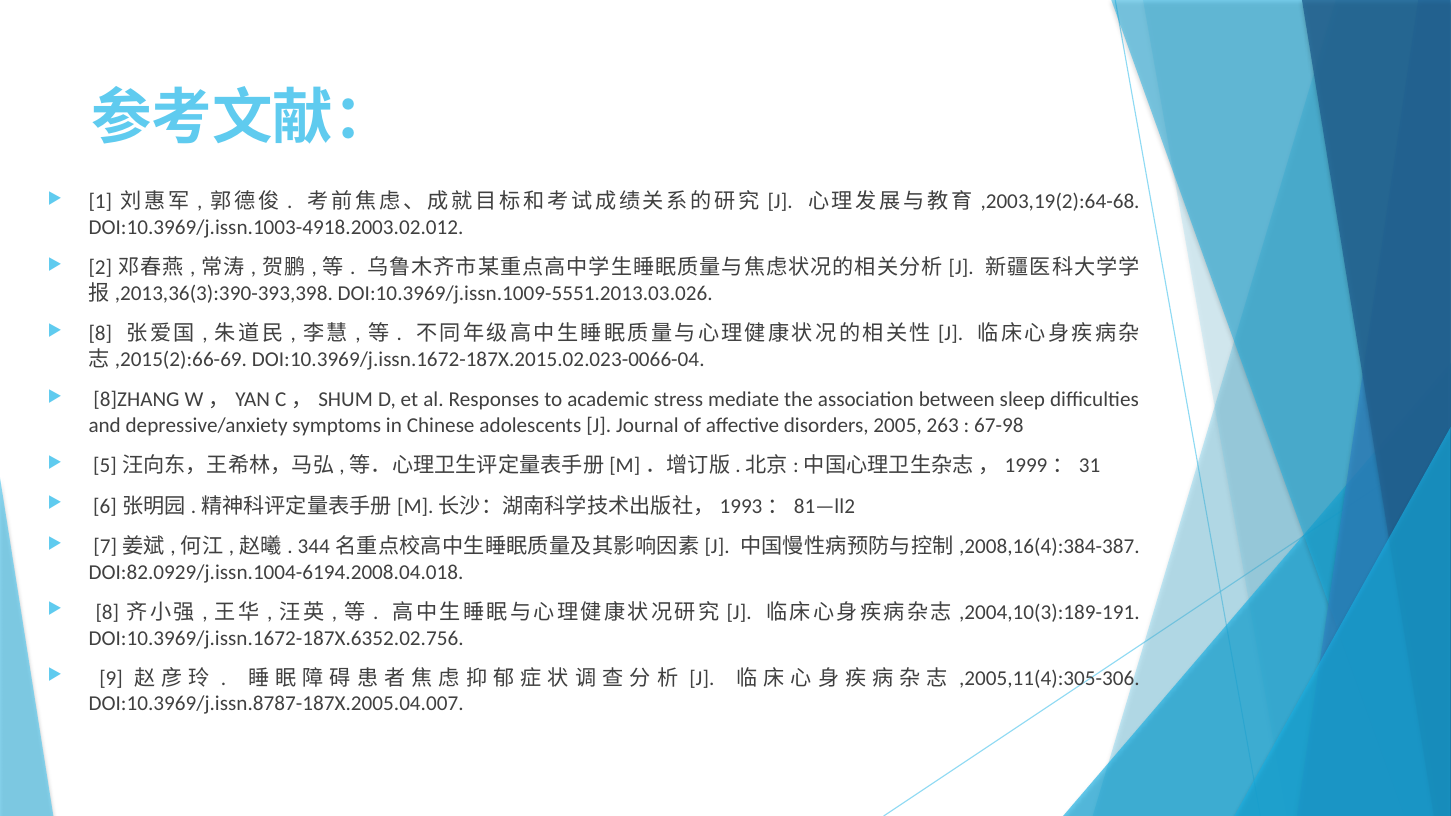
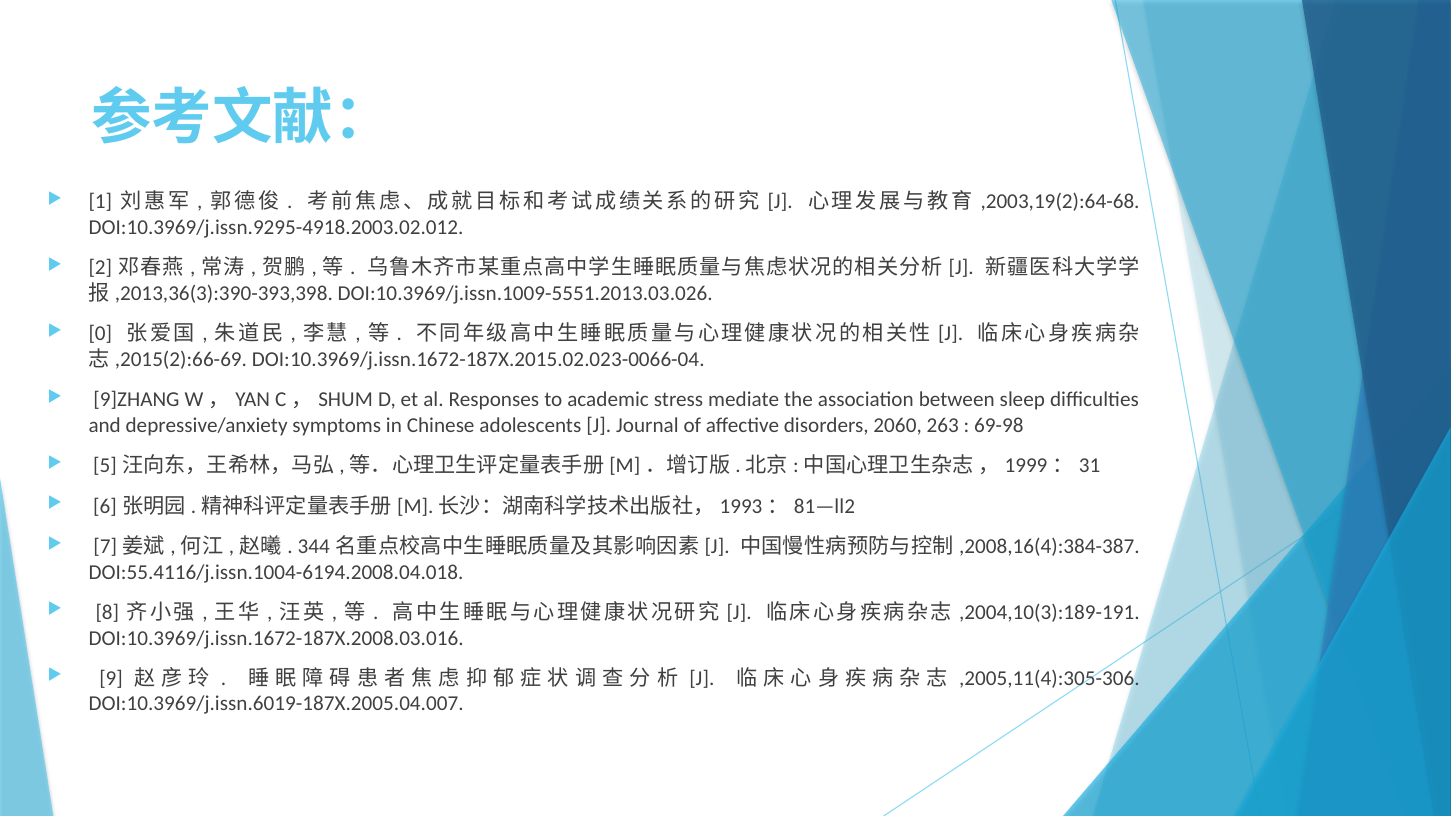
DOI:10.3969/j.issn.1003-4918.2003.02.012: DOI:10.3969/j.issn.1003-4918.2003.02.012 -> DOI:10.3969/j.issn.9295-4918.2003.02.012
8 at (100, 334): 8 -> 0
8]ZHANG: 8]ZHANG -> 9]ZHANG
2005: 2005 -> 2060
67-98: 67-98 -> 69-98
DOI:82.0929/j.issn.1004-6194.2008.04.018: DOI:82.0929/j.issn.1004-6194.2008.04.018 -> DOI:55.4116/j.issn.1004-6194.2008.04.018
DOI:10.3969/j.issn.1672-187X.6352.02.756: DOI:10.3969/j.issn.1672-187X.6352.02.756 -> DOI:10.3969/j.issn.1672-187X.2008.03.016
DOI:10.3969/j.issn.8787-187X.2005.04.007: DOI:10.3969/j.issn.8787-187X.2005.04.007 -> DOI:10.3969/j.issn.6019-187X.2005.04.007
